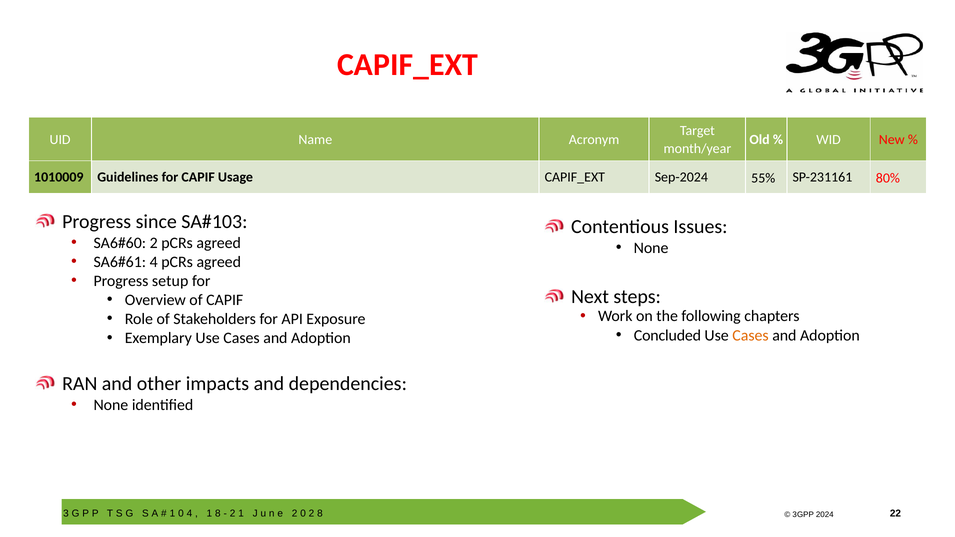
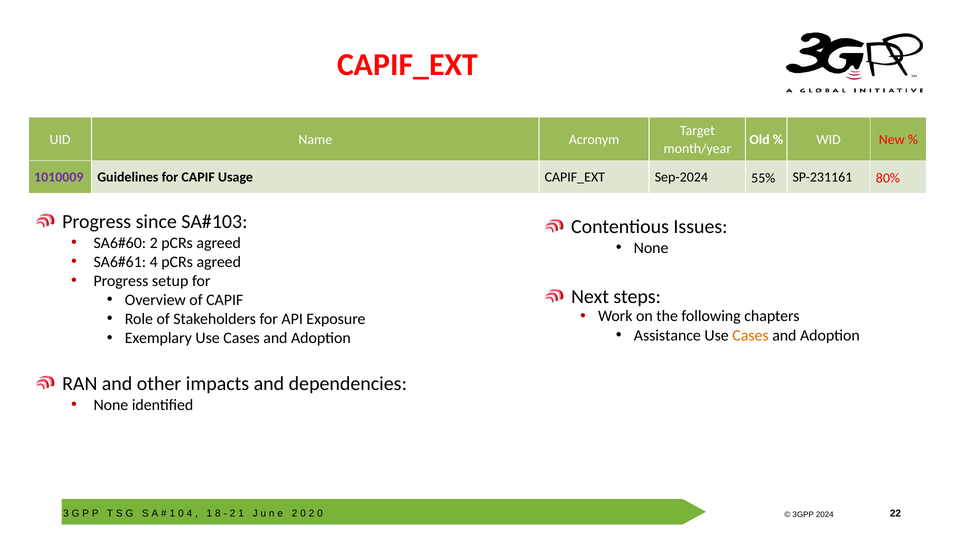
1010009 colour: black -> purple
Concluded: Concluded -> Assistance
8 at (320, 514): 8 -> 0
